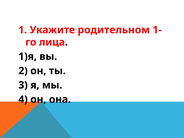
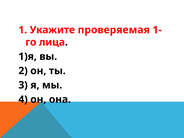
родительном: родительном -> проверяемая
